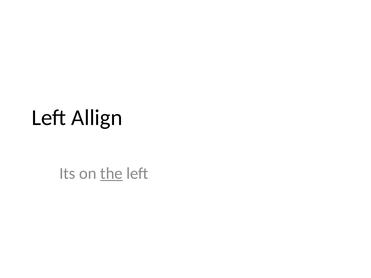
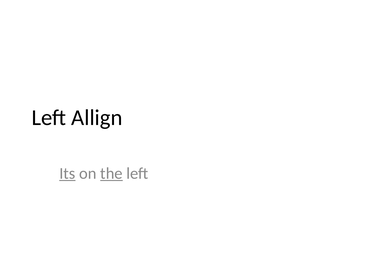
Its underline: none -> present
